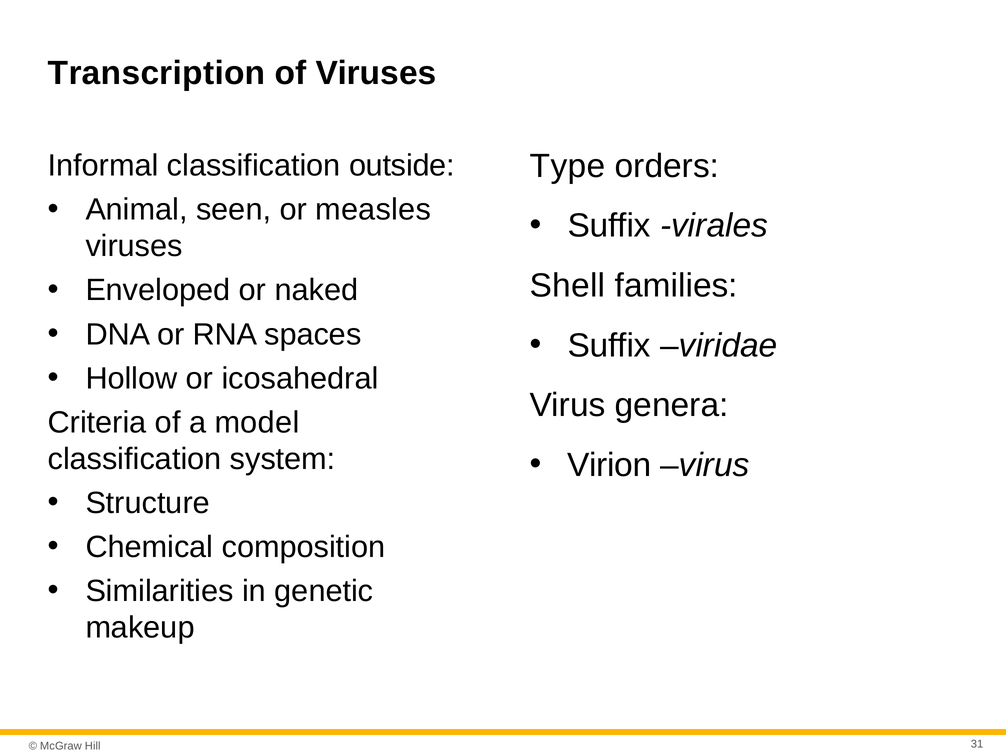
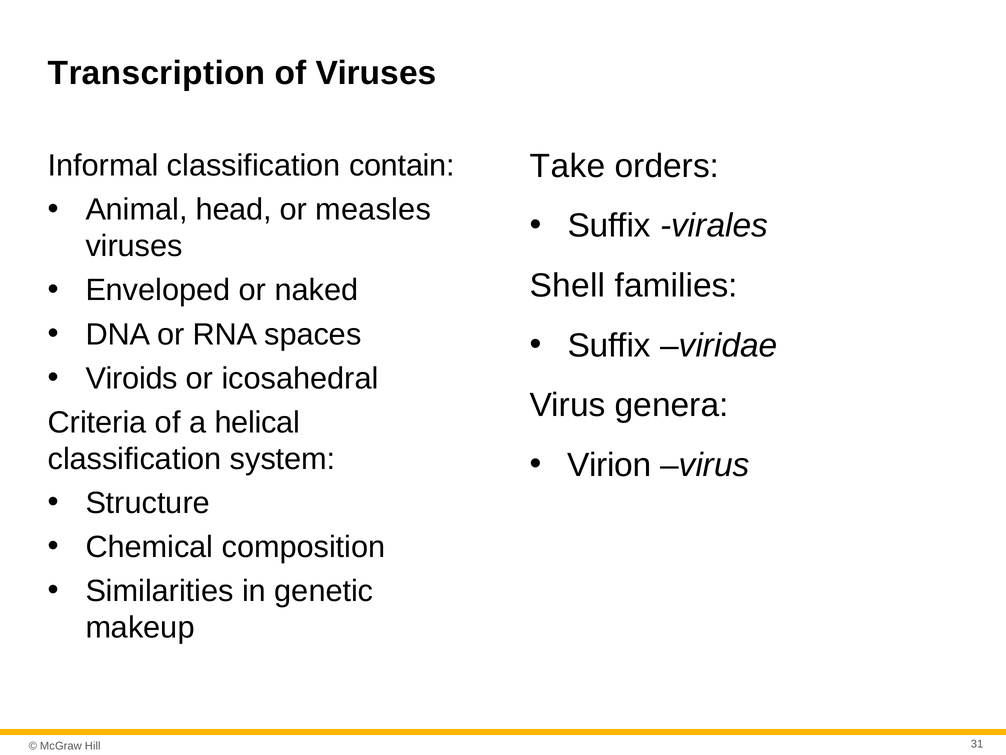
Type: Type -> Take
outside: outside -> contain
seen: seen -> head
Hollow: Hollow -> Viroids
model: model -> helical
